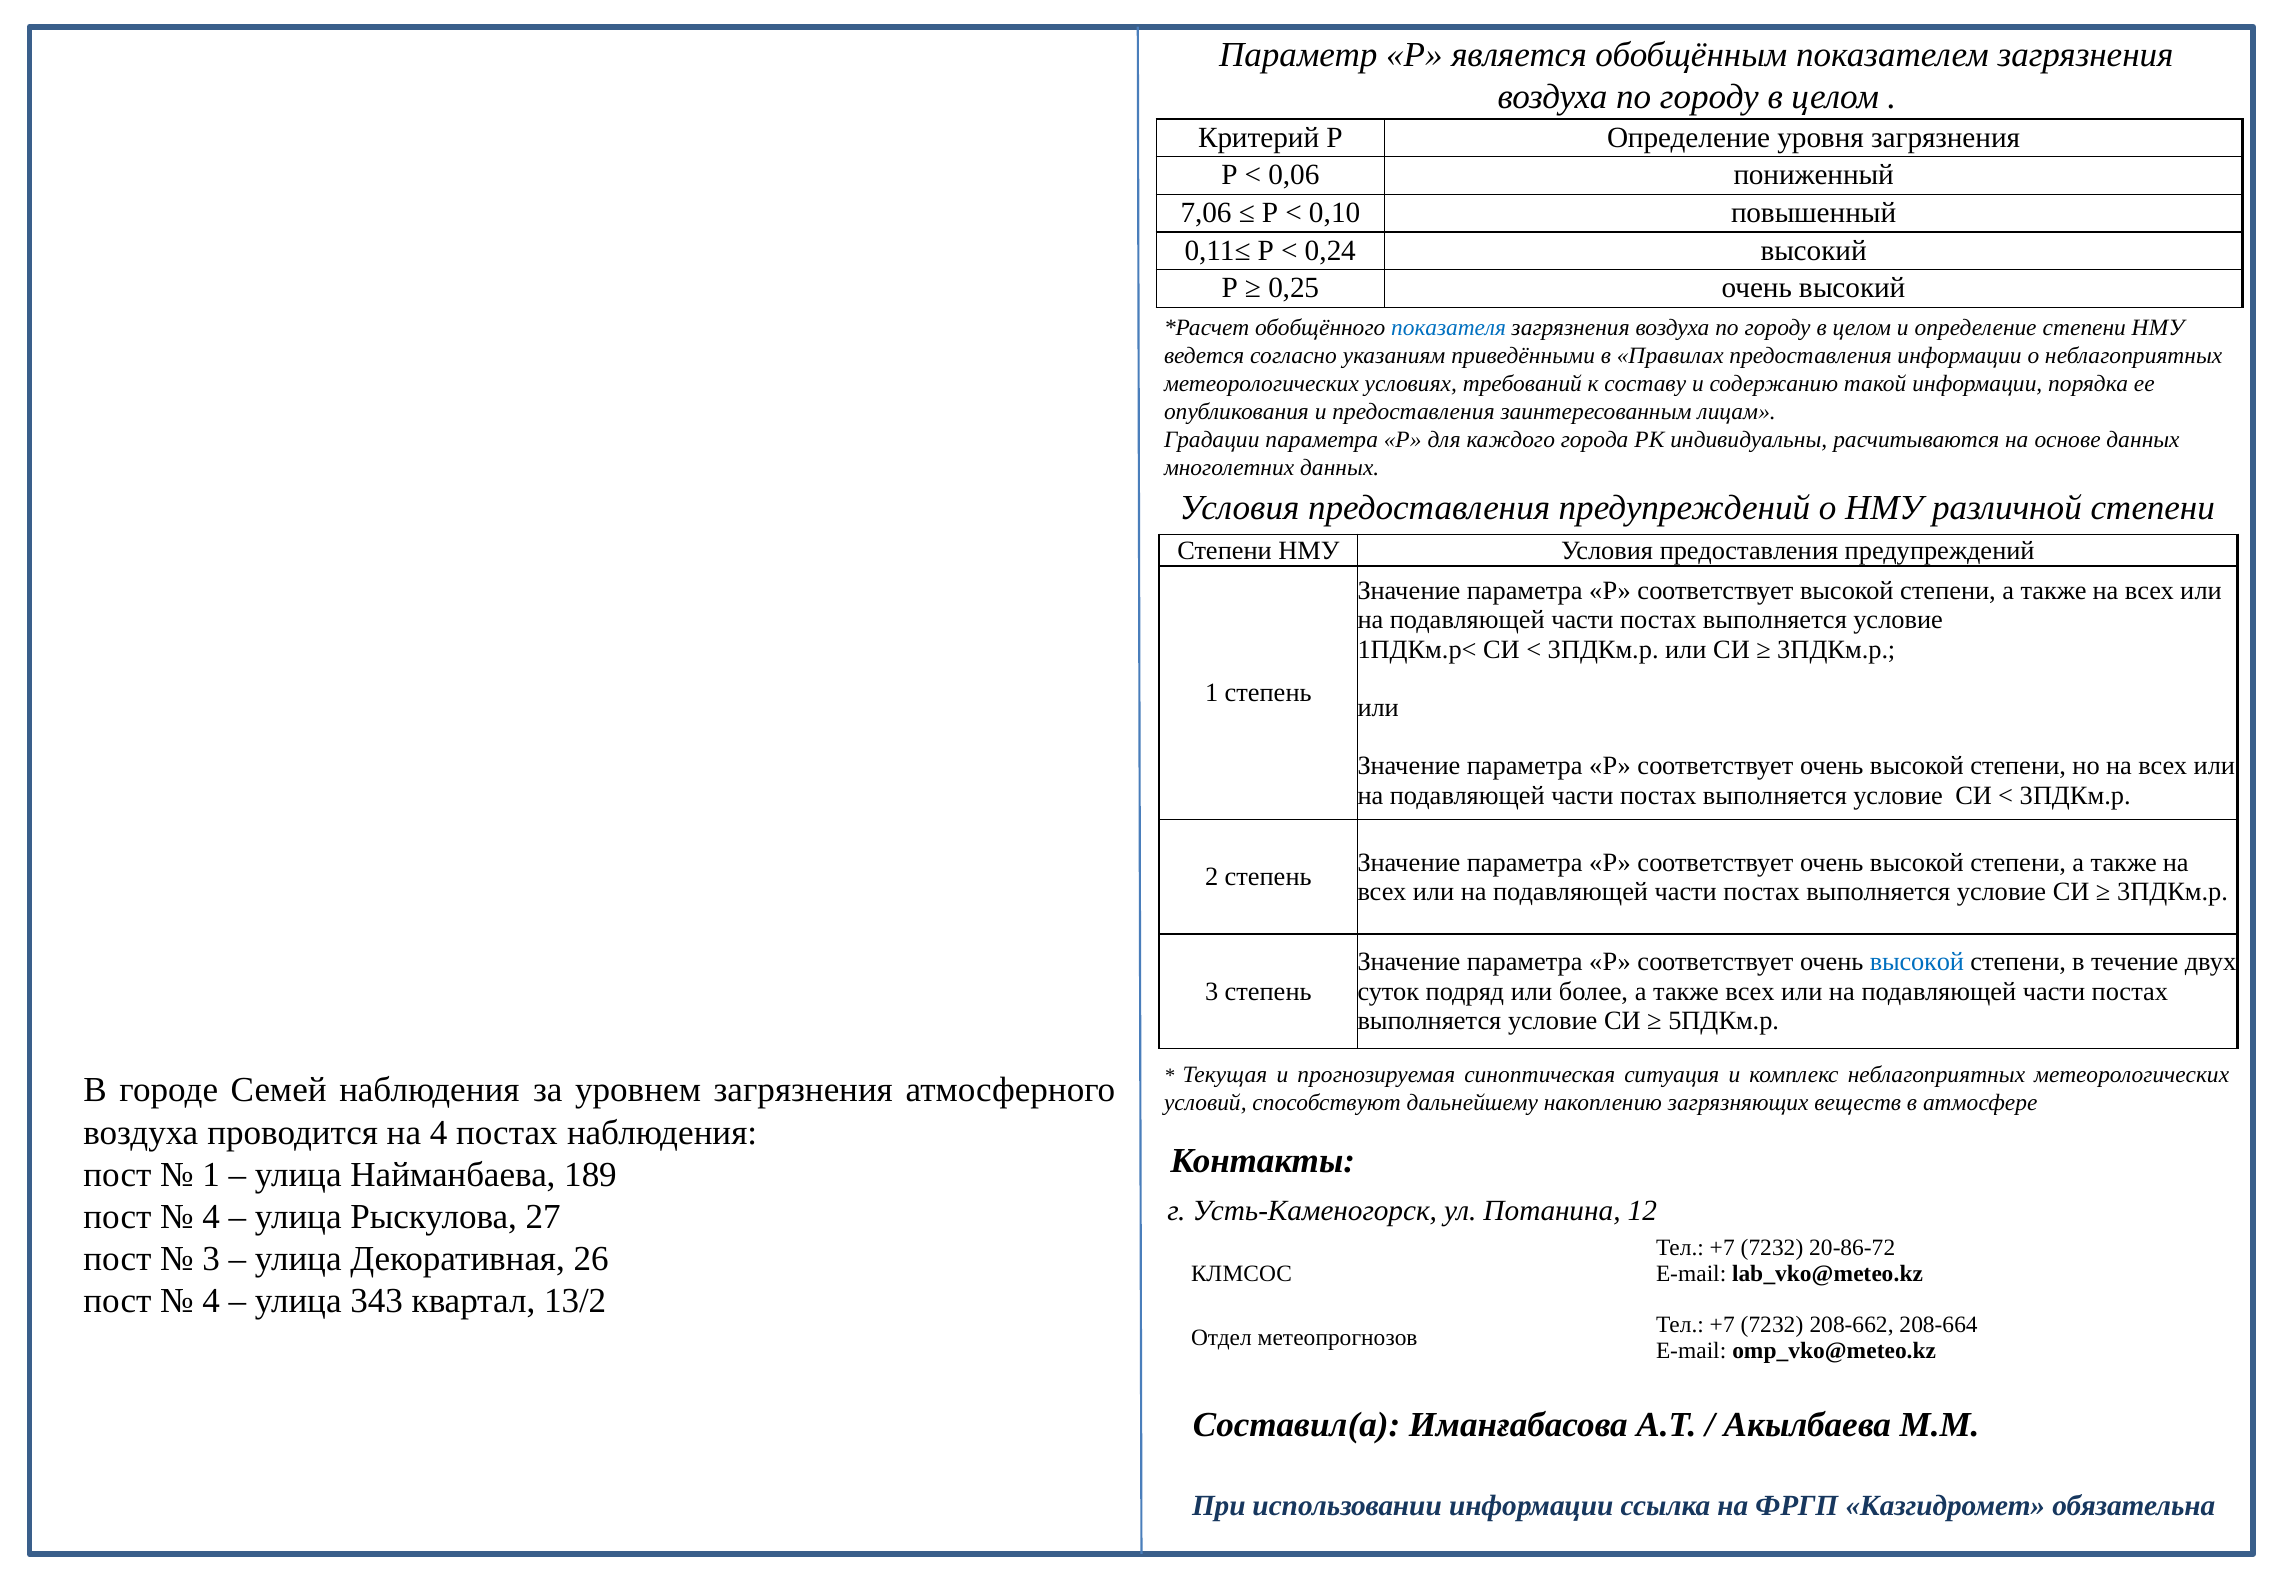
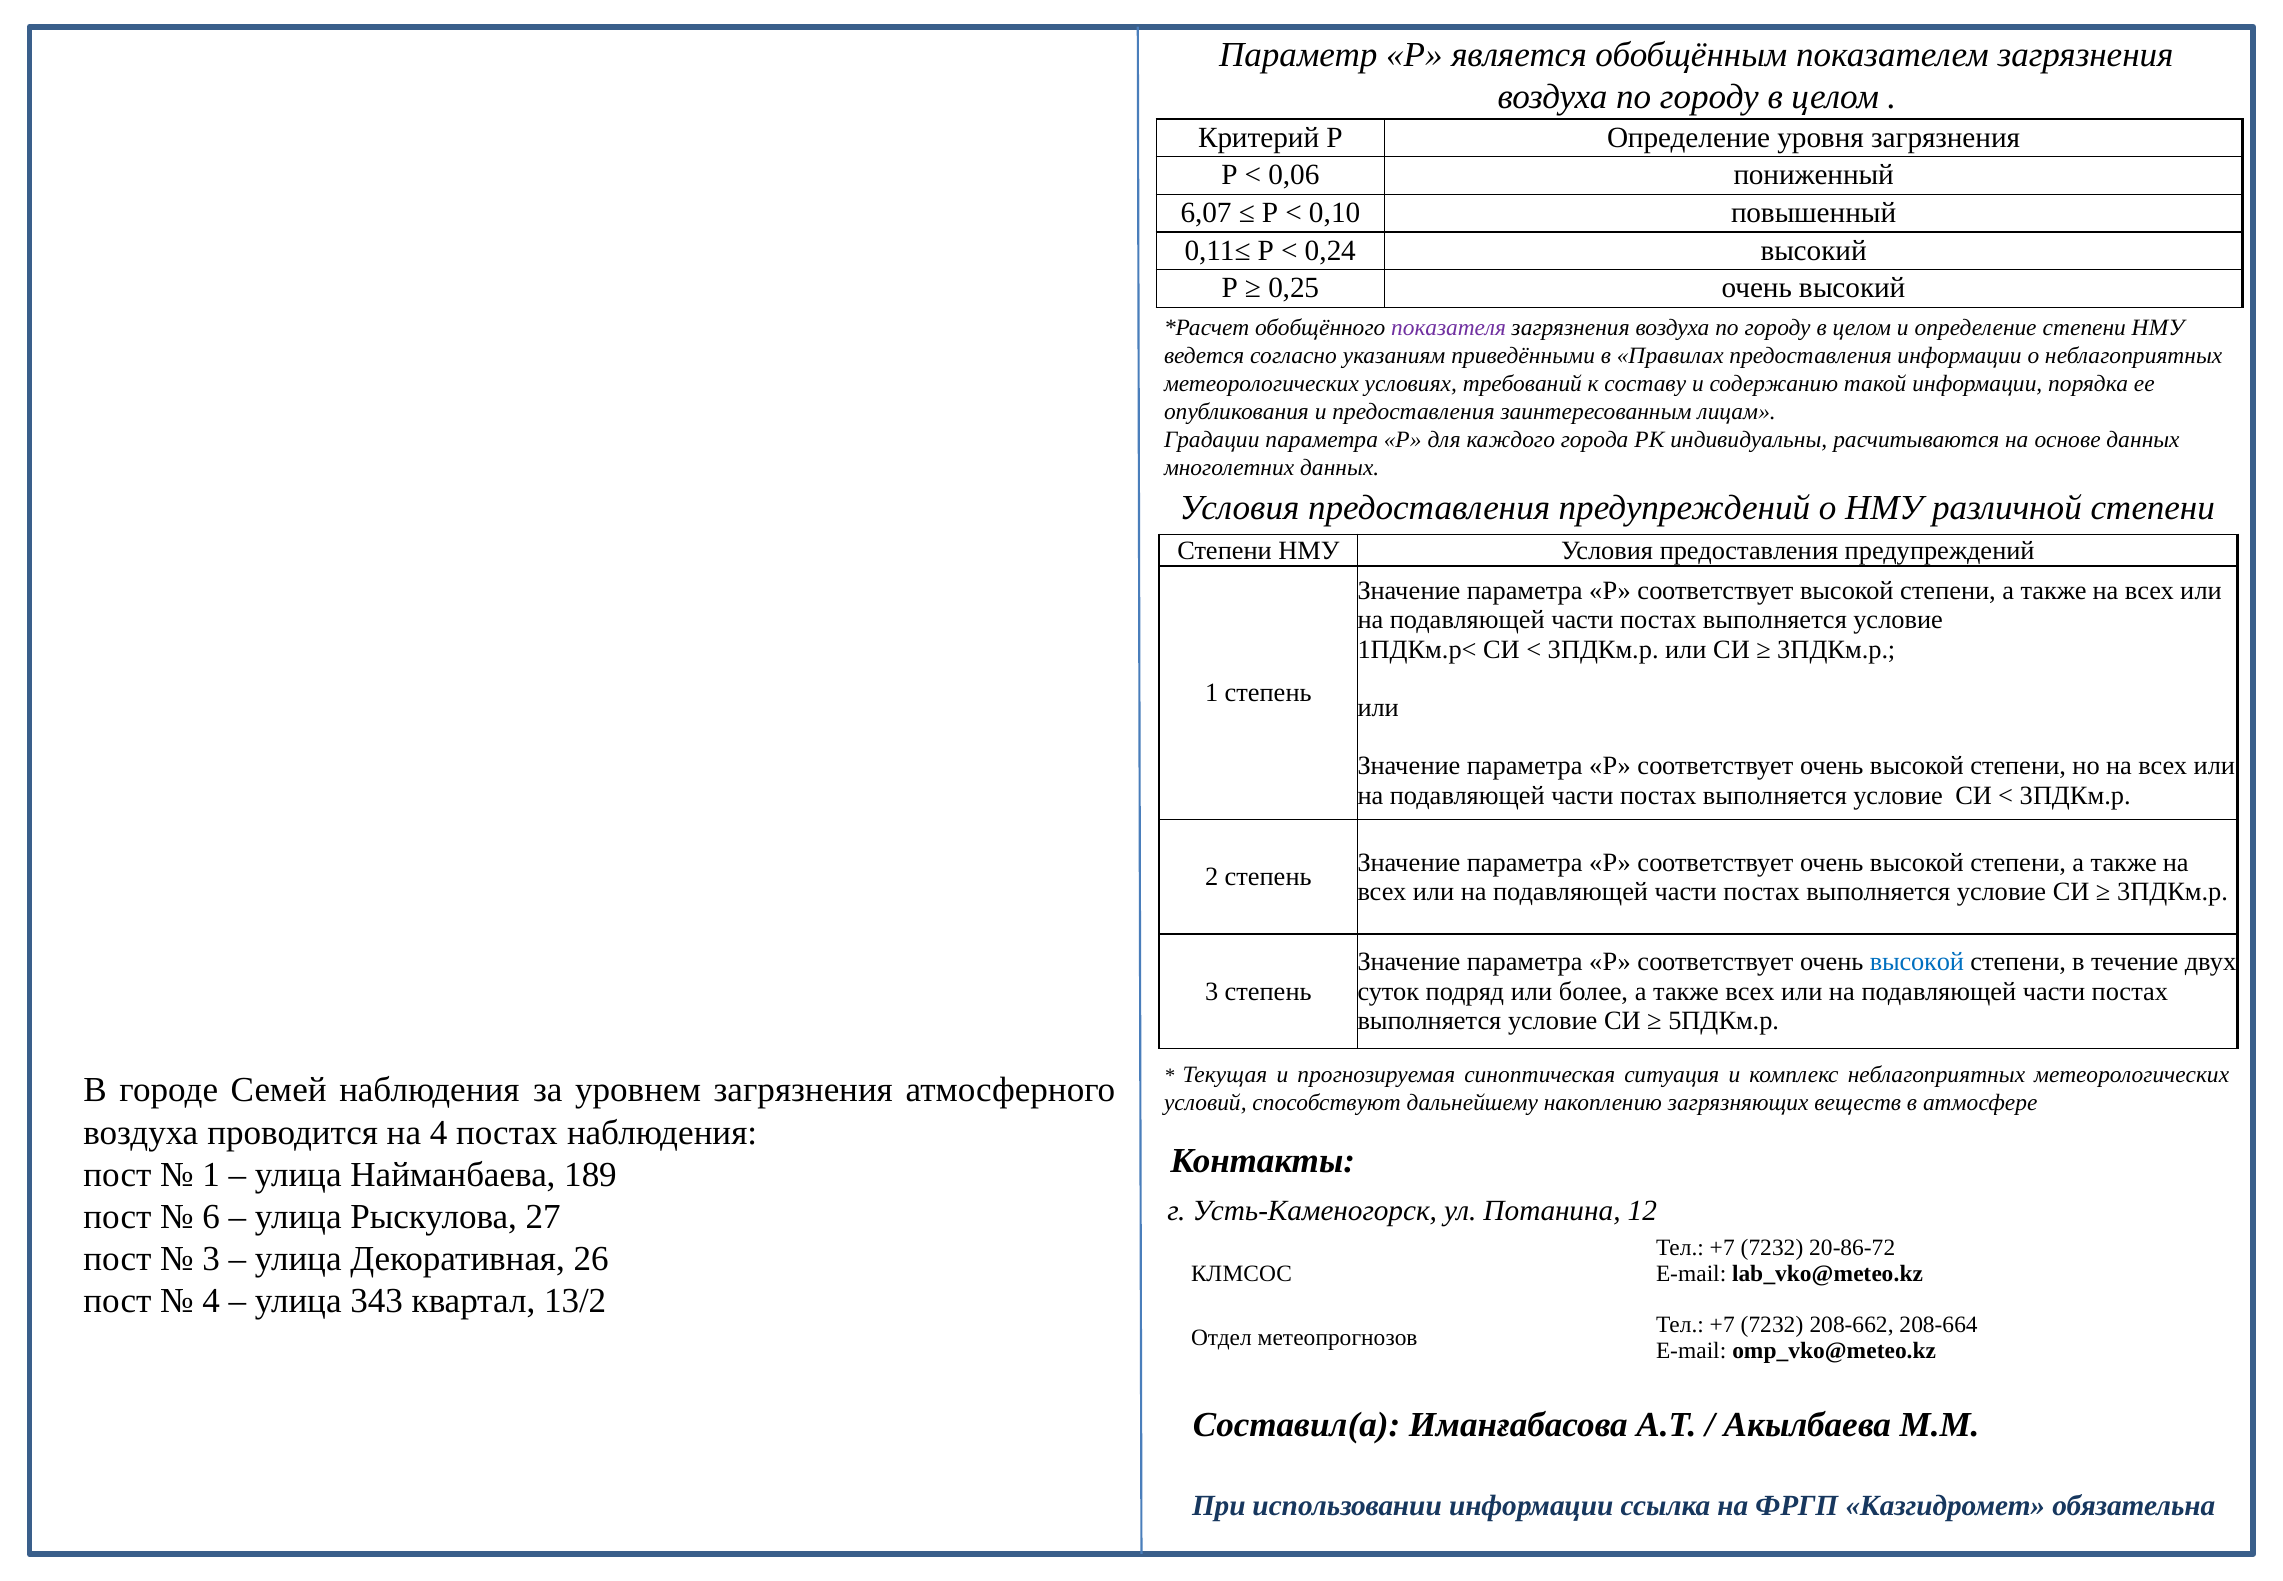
7,06: 7,06 -> 6,07
показателя colour: blue -> purple
4 at (211, 1216): 4 -> 6
